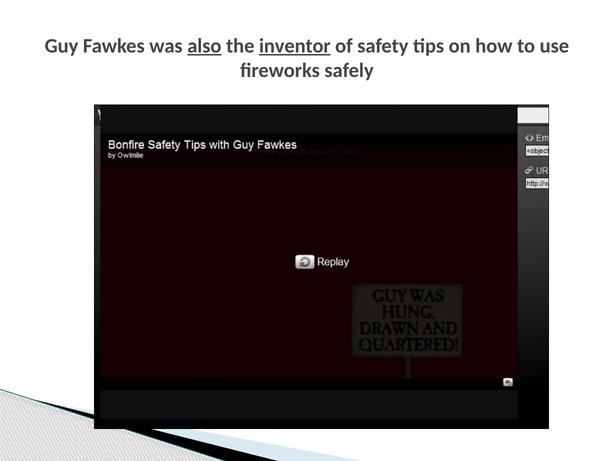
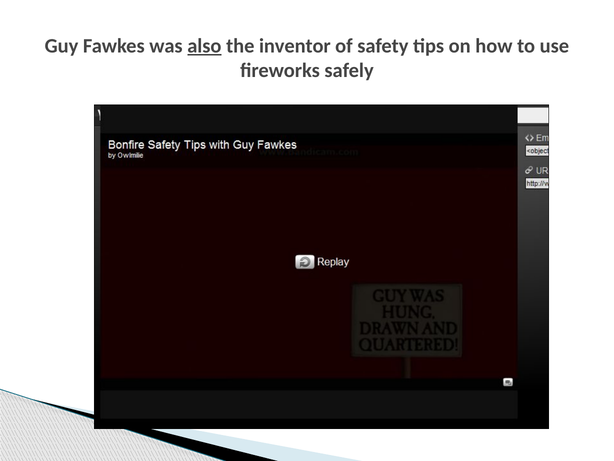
inventor underline: present -> none
